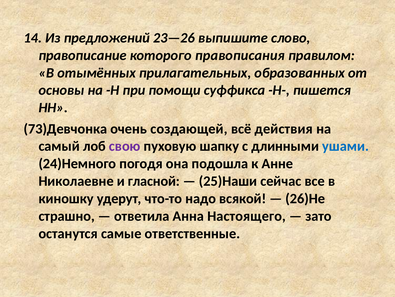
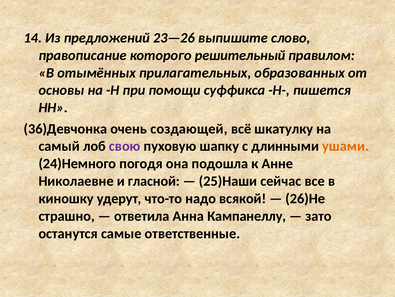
правописания: правописания -> решительный
73)Девчонка: 73)Девчонка -> 36)Девчонка
действия: действия -> шкатулку
ушами colour: blue -> orange
Настоящего: Настоящего -> Кампанеллу
